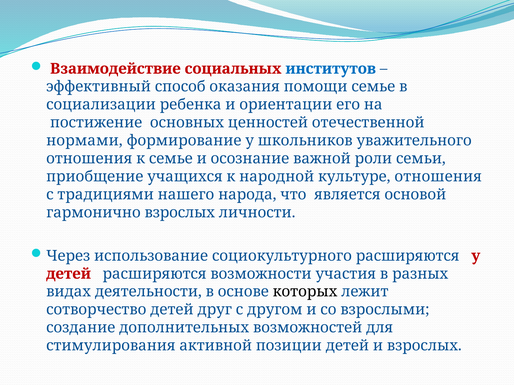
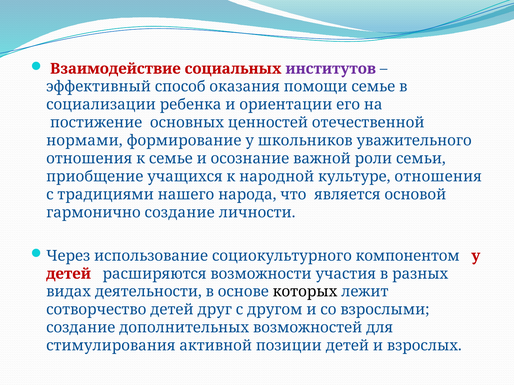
институтов colour: blue -> purple
гармонично взрослых: взрослых -> создание
социокультурного расширяются: расширяются -> компонентом
